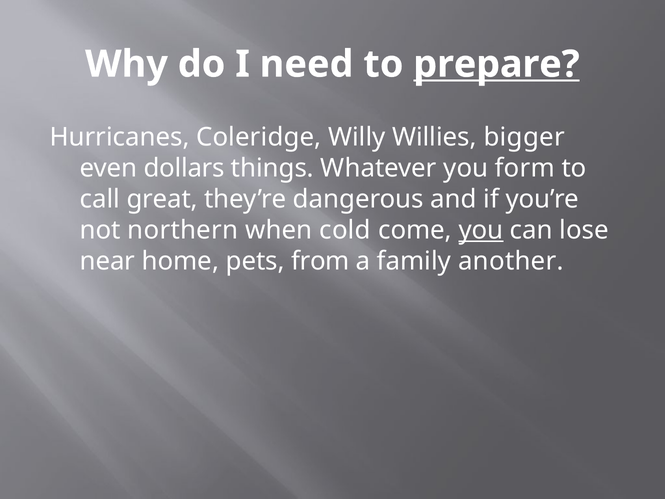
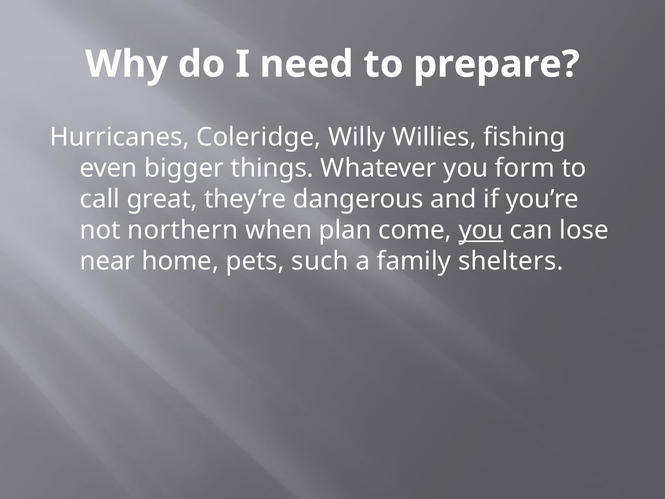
prepare underline: present -> none
bigger: bigger -> fishing
dollars: dollars -> bigger
cold: cold -> plan
from: from -> such
another: another -> shelters
